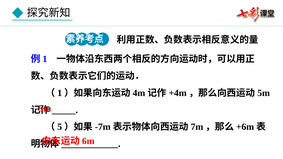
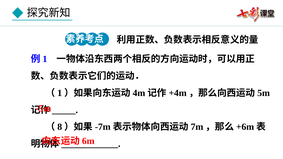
5: 5 -> 8
